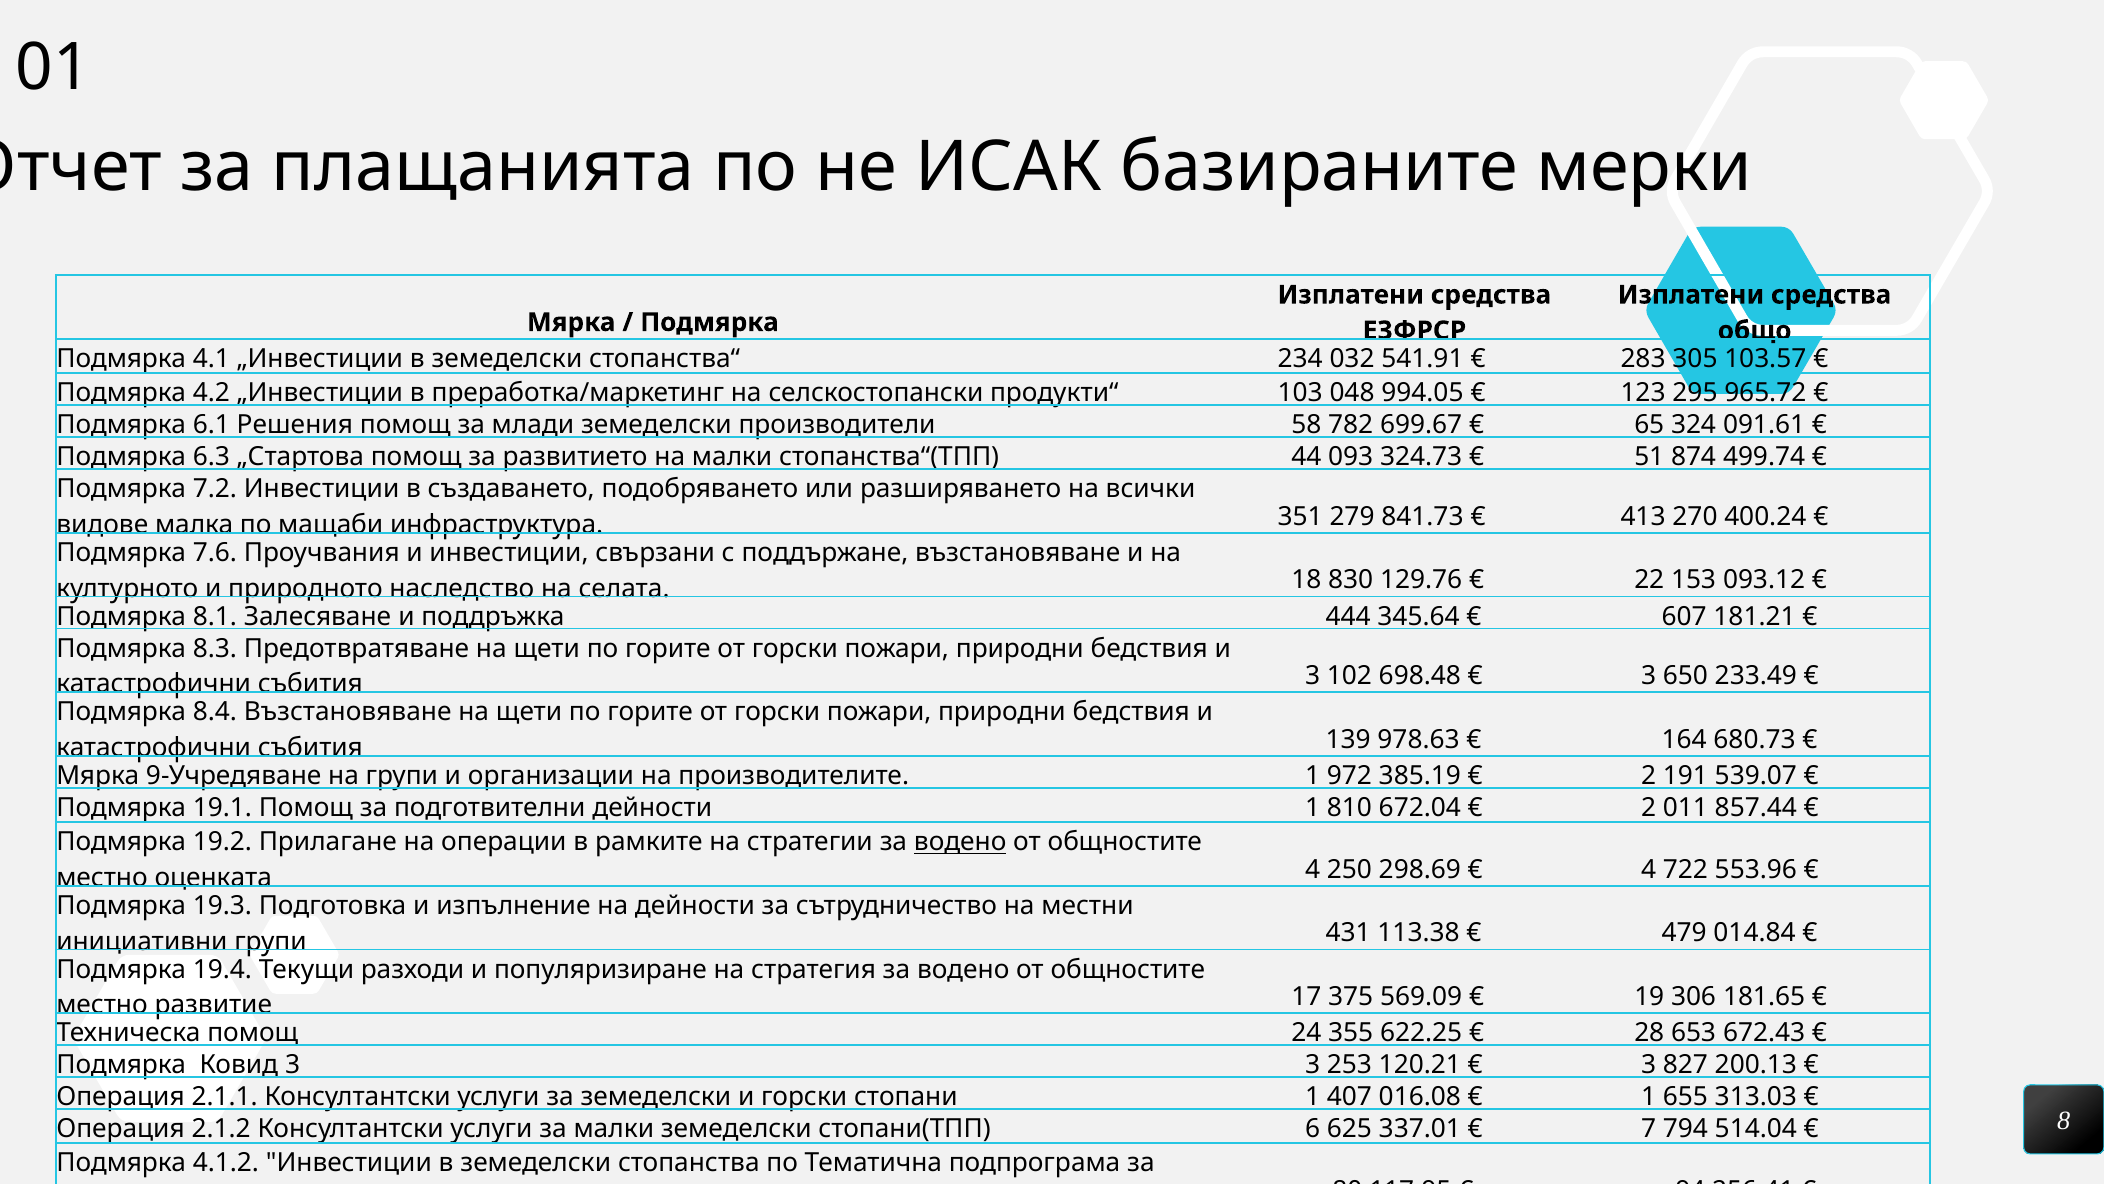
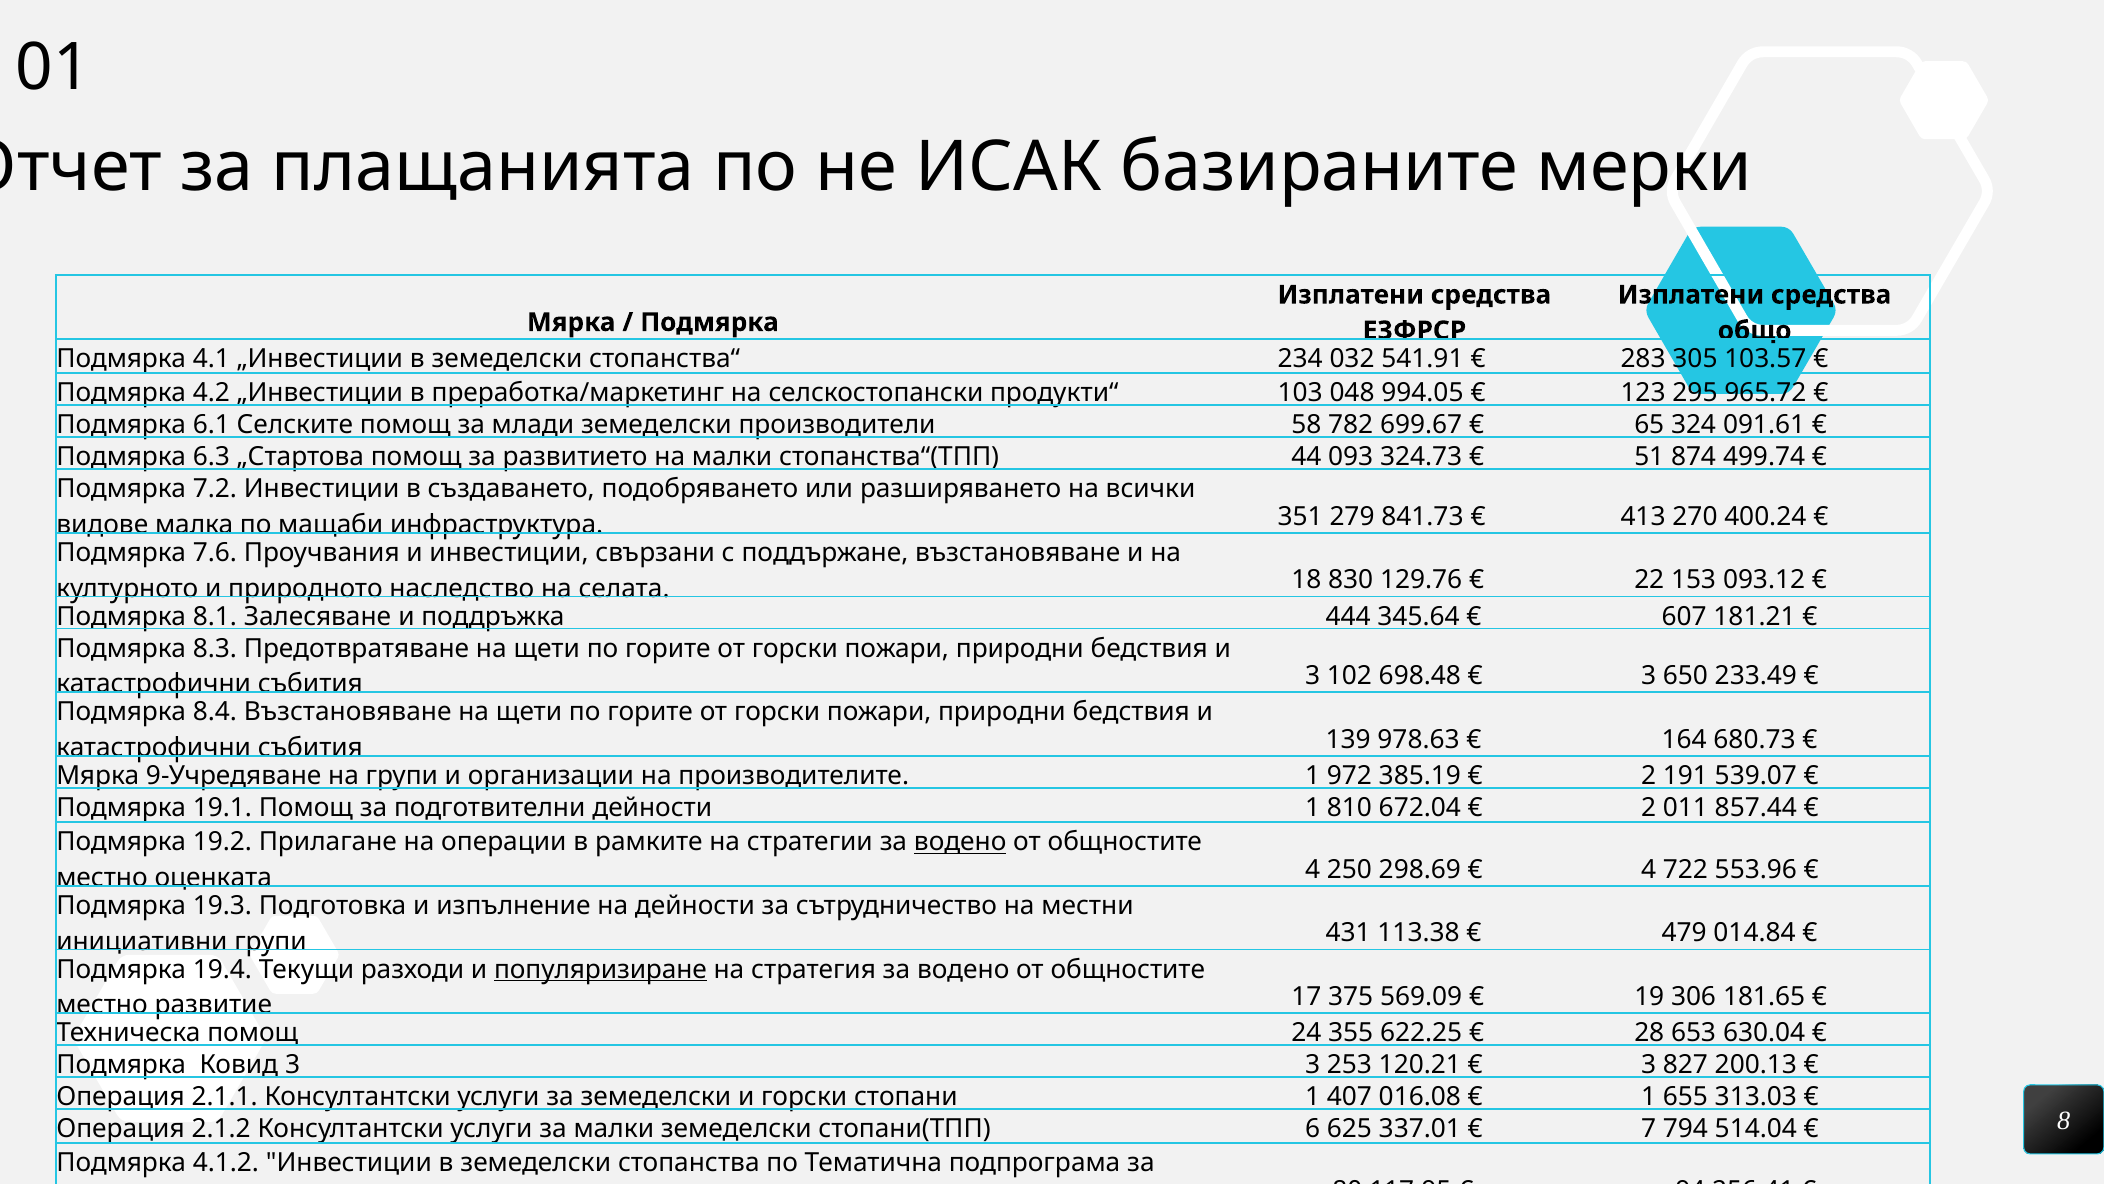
Решения: Решения -> Селските
популяризиране underline: none -> present
672.43: 672.43 -> 630.04
